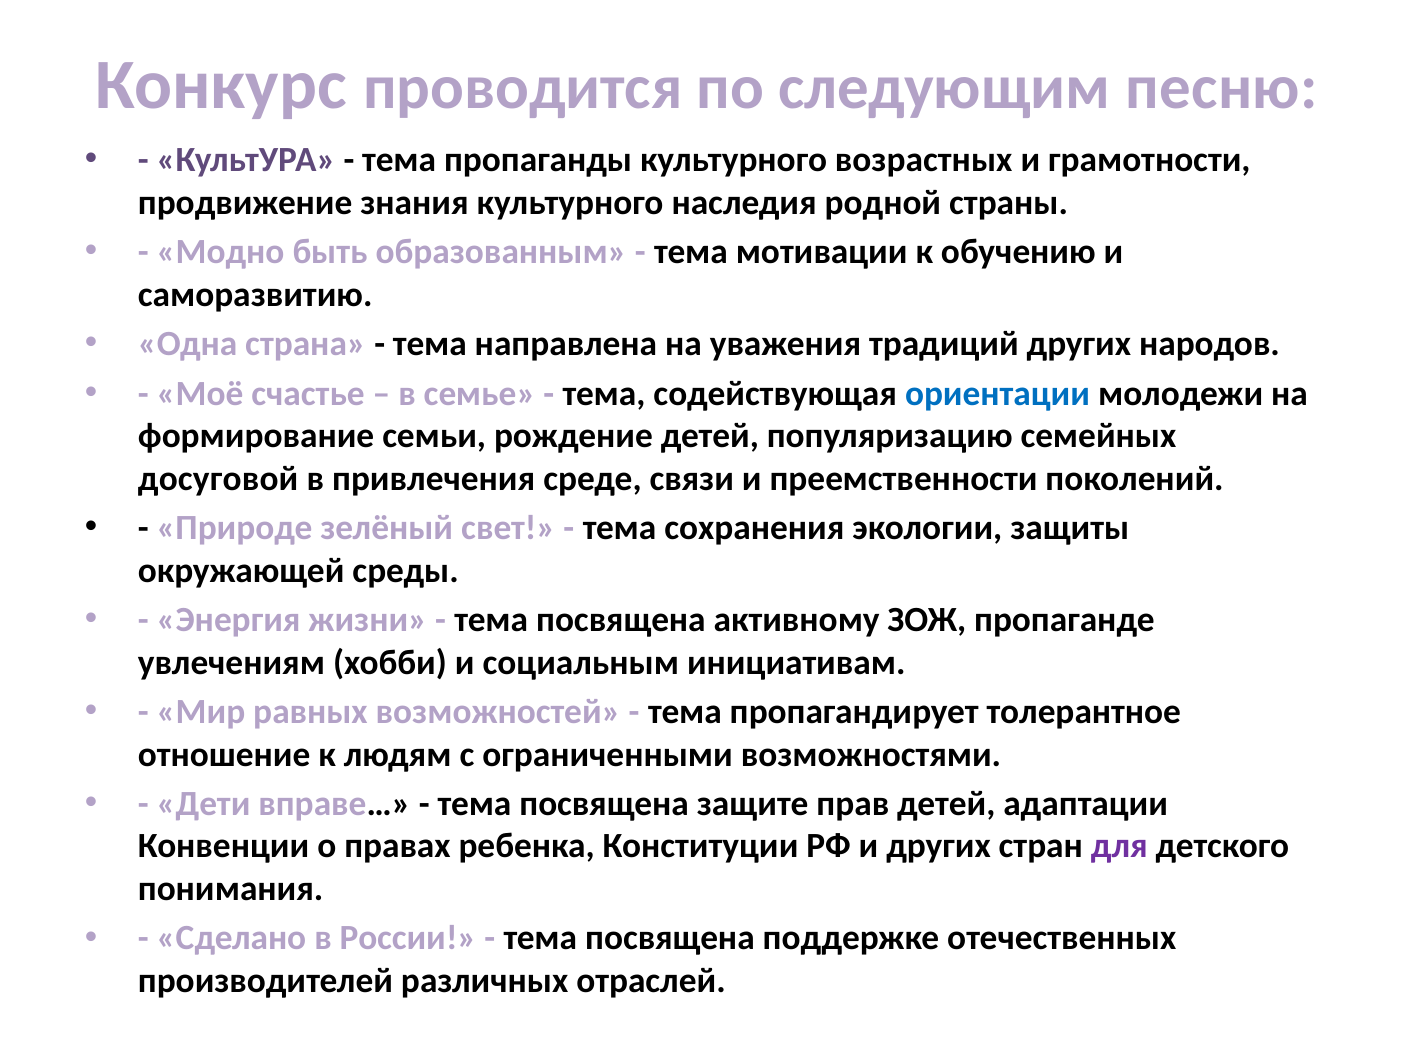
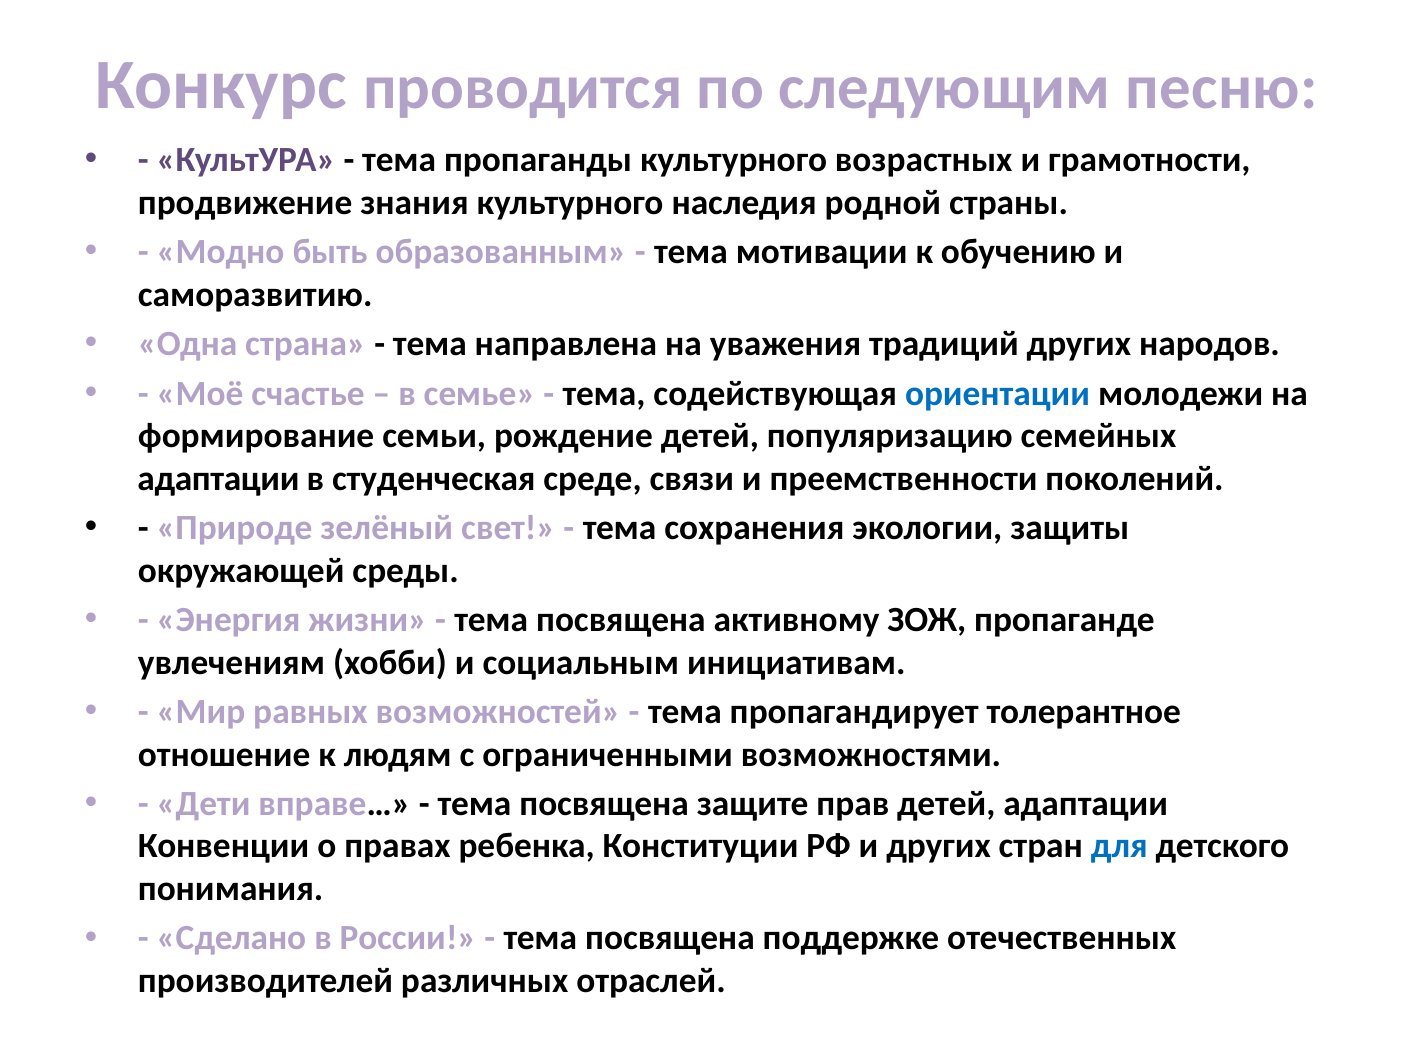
досуговой at (218, 479): досуговой -> адаптации
привлечения: привлечения -> студенческая
для colour: purple -> blue
